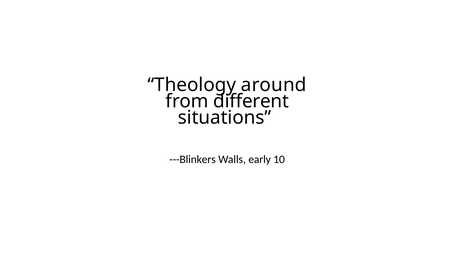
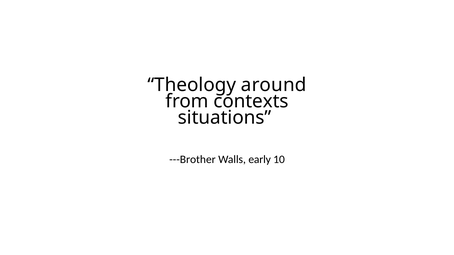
different: different -> contexts
---Blinkers: ---Blinkers -> ---Brother
